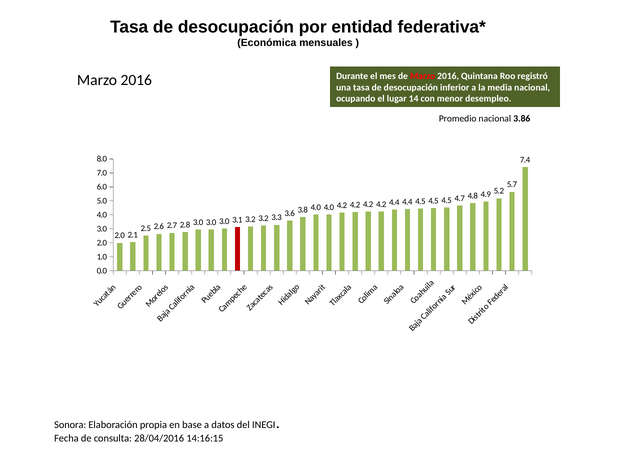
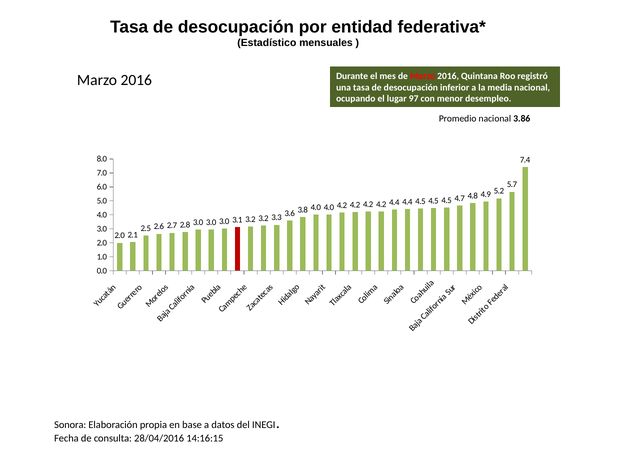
Económica: Económica -> Estadístico
14: 14 -> 97
